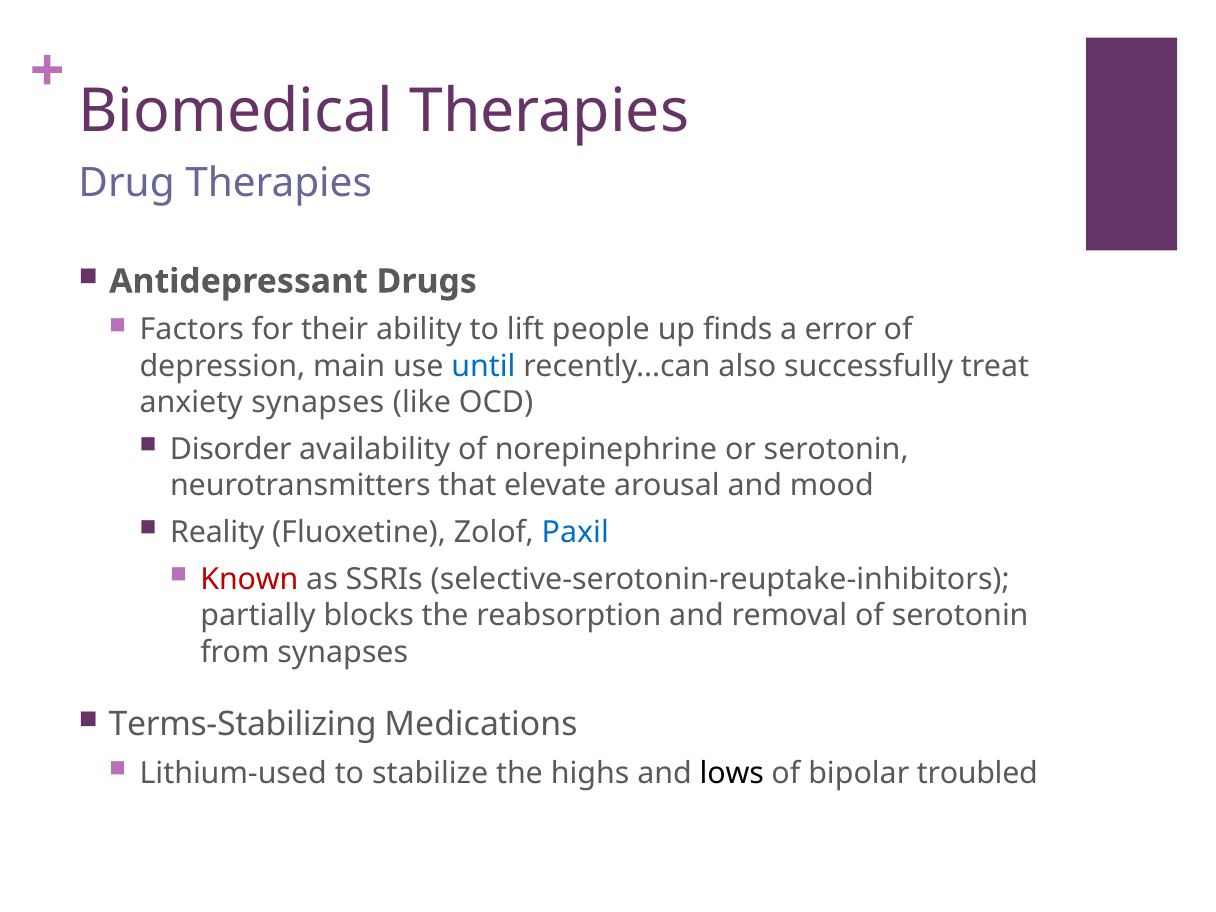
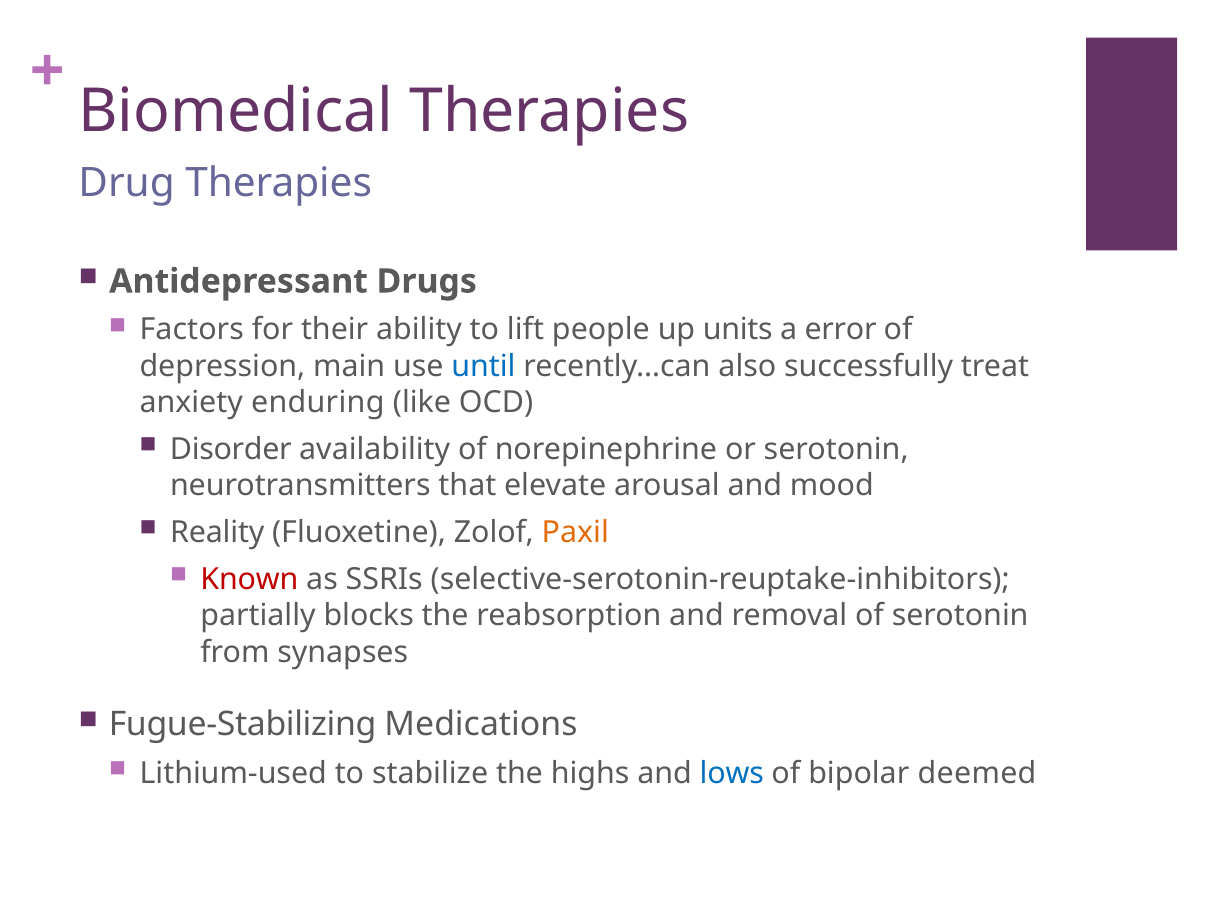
finds: finds -> units
anxiety synapses: synapses -> enduring
Paxil colour: blue -> orange
Terms-Stabilizing: Terms-Stabilizing -> Fugue-Stabilizing
lows colour: black -> blue
troubled: troubled -> deemed
